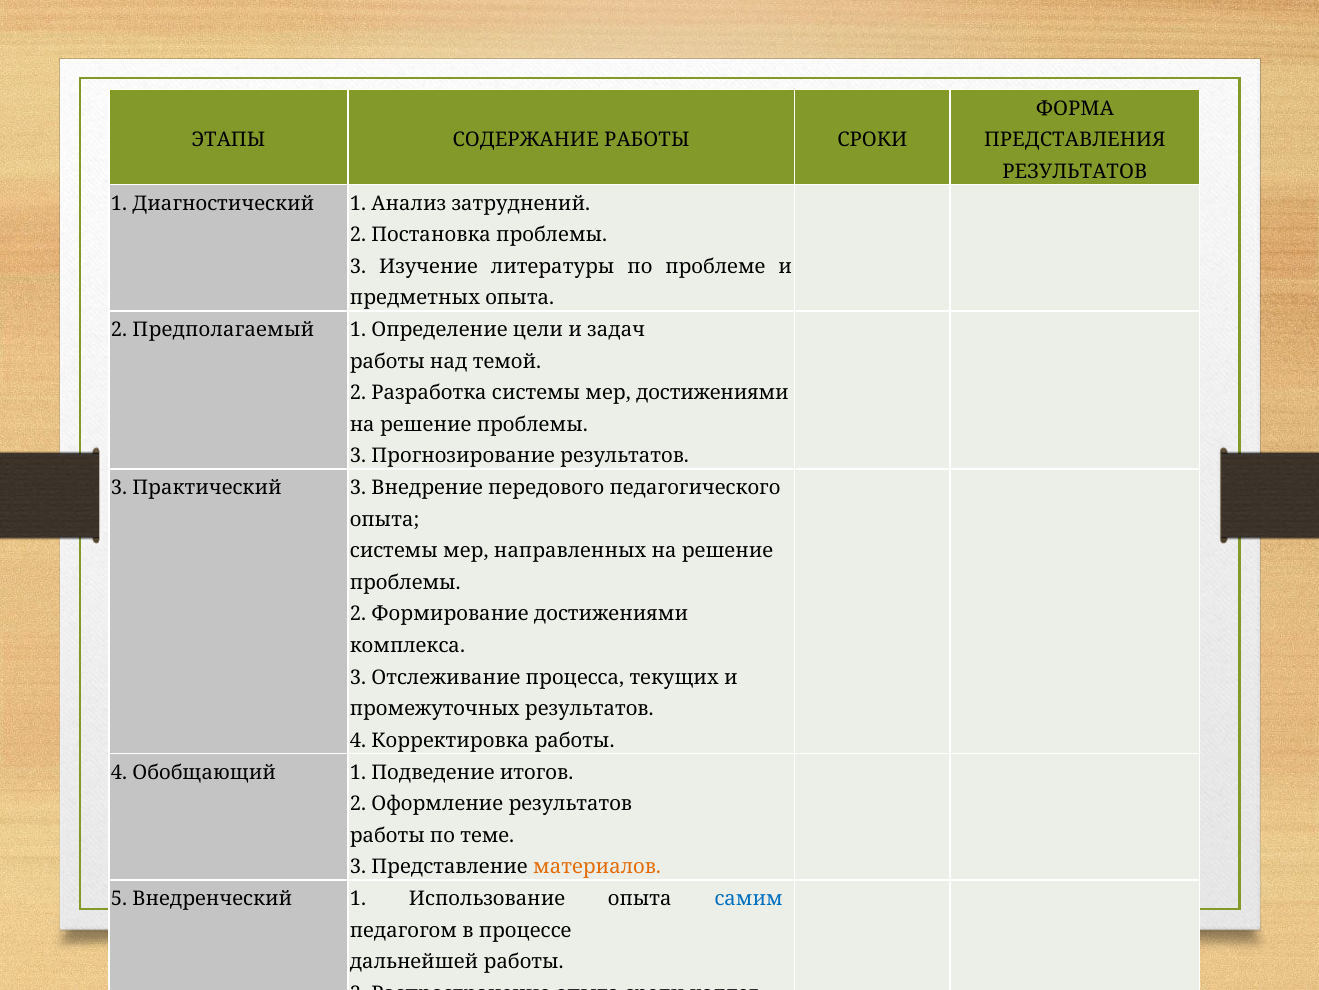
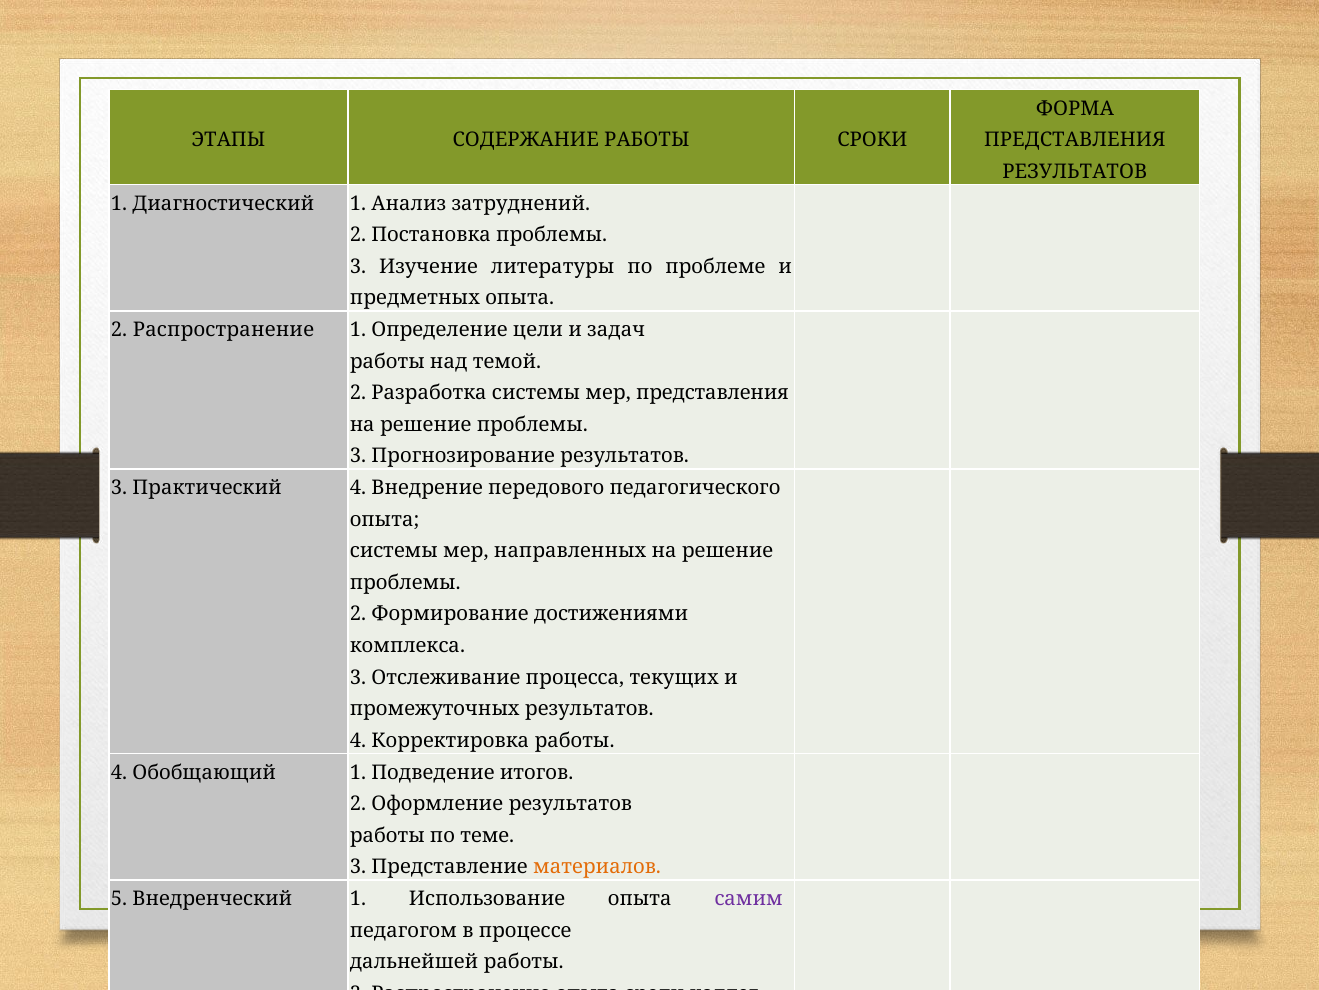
Предполагаемый at (223, 330): Предполагаемый -> Распространение
мер достижениями: достижениями -> представления
Практический 3: 3 -> 4
самим colour: blue -> purple
